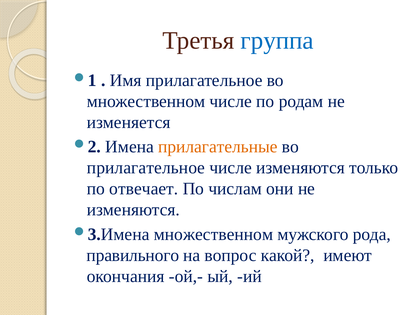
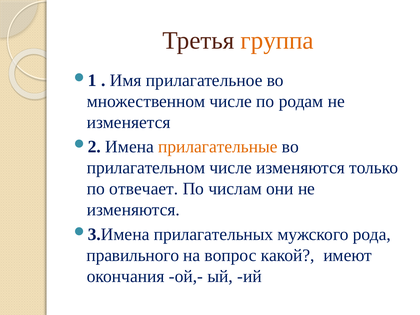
группа colour: blue -> orange
прилагательное at (146, 168): прилагательное -> прилагательном
множественном at (213, 234): множественном -> прилагательных
